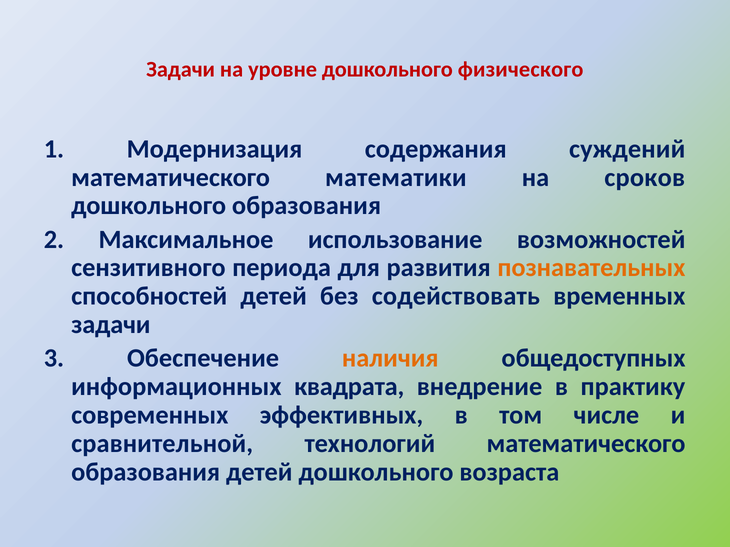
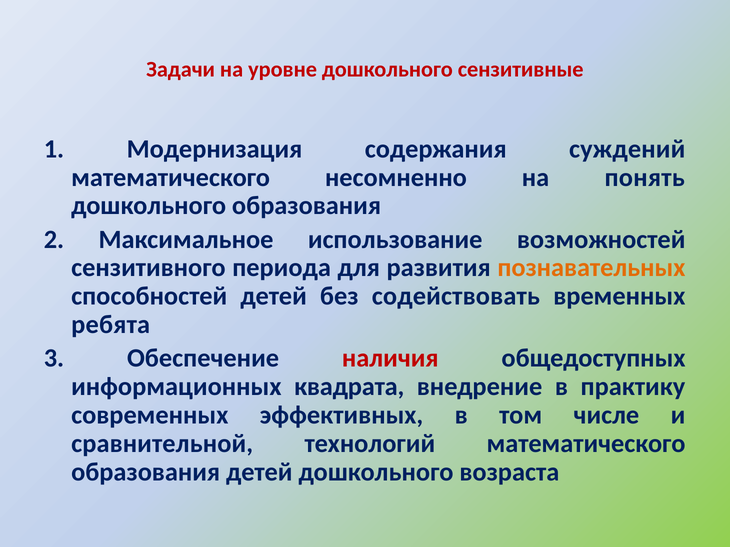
физического: физического -> сензитивные
математики: математики -> несомненно
сроков: сроков -> понять
задачи at (111, 325): задачи -> ребята
наличия colour: orange -> red
